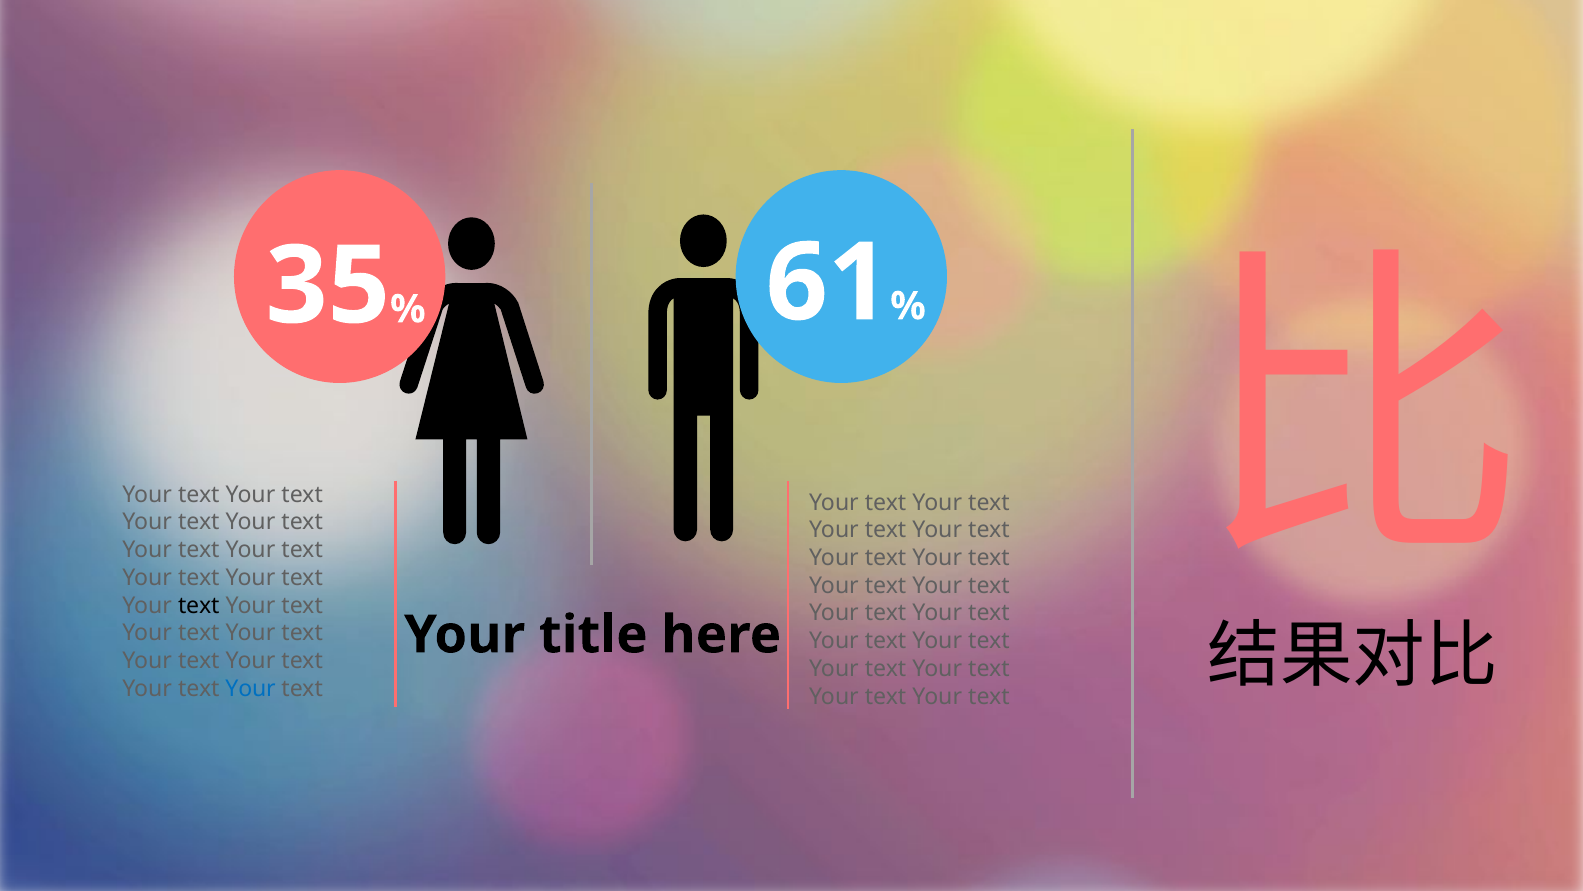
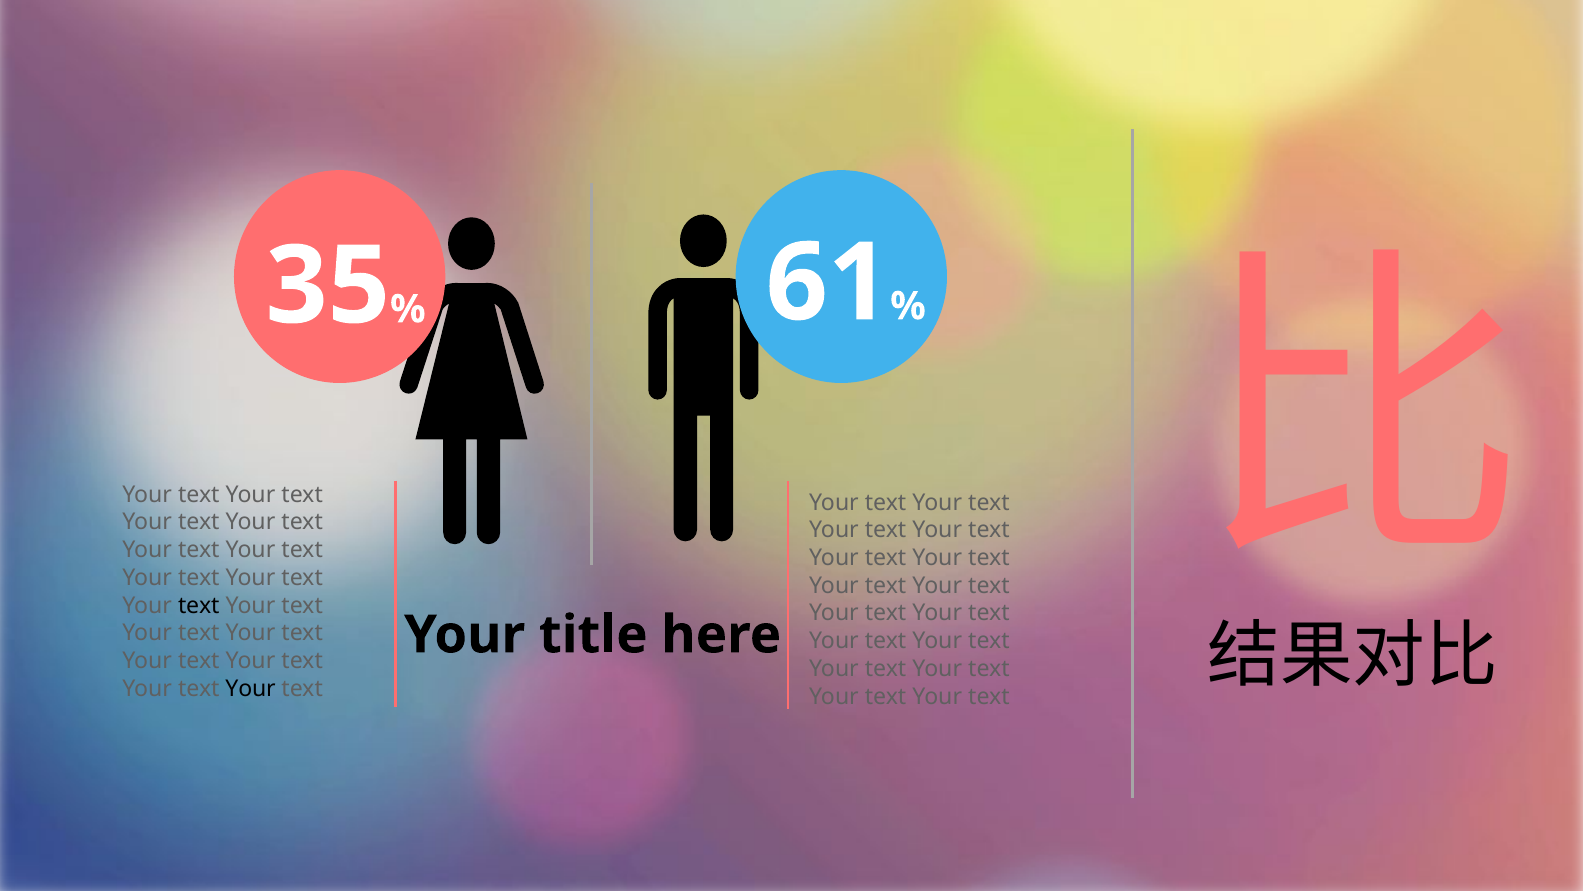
Your at (251, 688) colour: blue -> black
